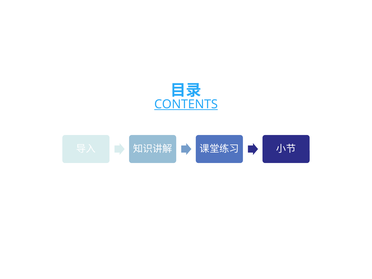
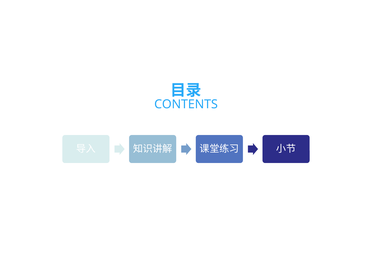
CONTENTS underline: present -> none
